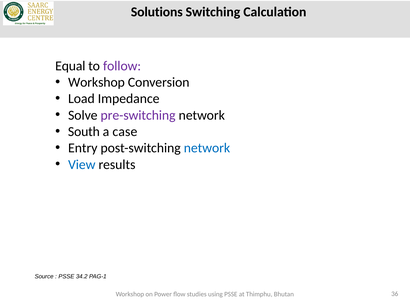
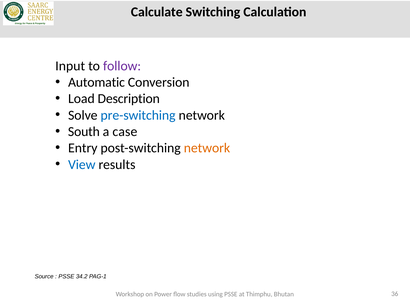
Solutions: Solutions -> Calculate
Equal: Equal -> Input
Workshop at (96, 82): Workshop -> Automatic
Impedance: Impedance -> Description
pre-switching colour: purple -> blue
network at (207, 148) colour: blue -> orange
